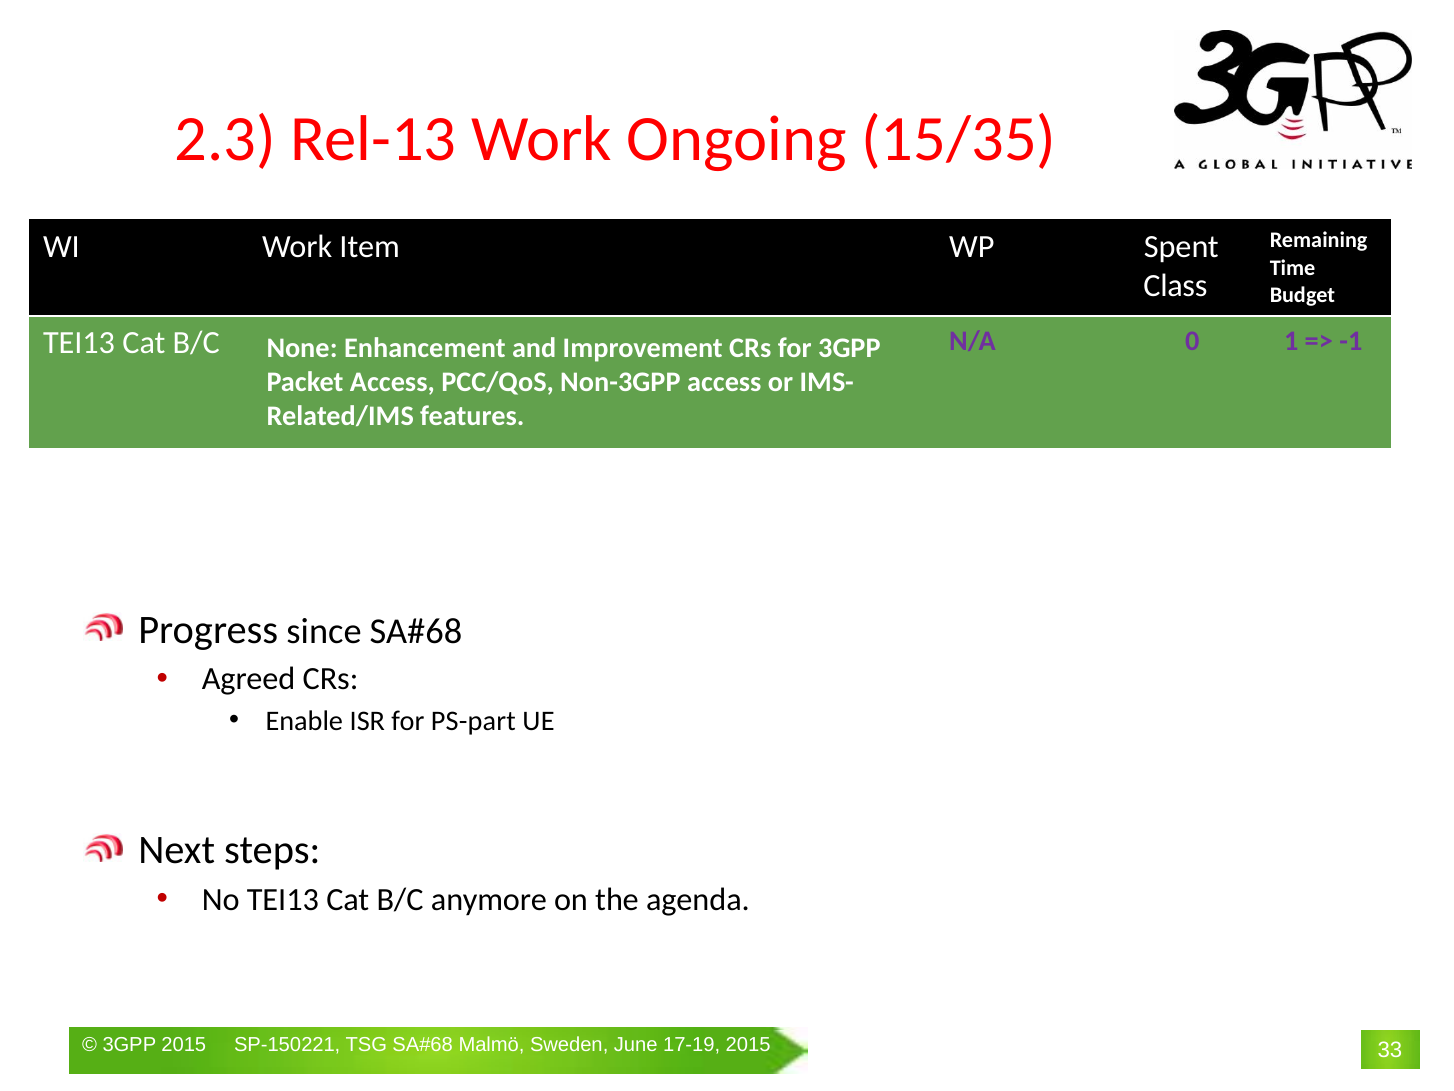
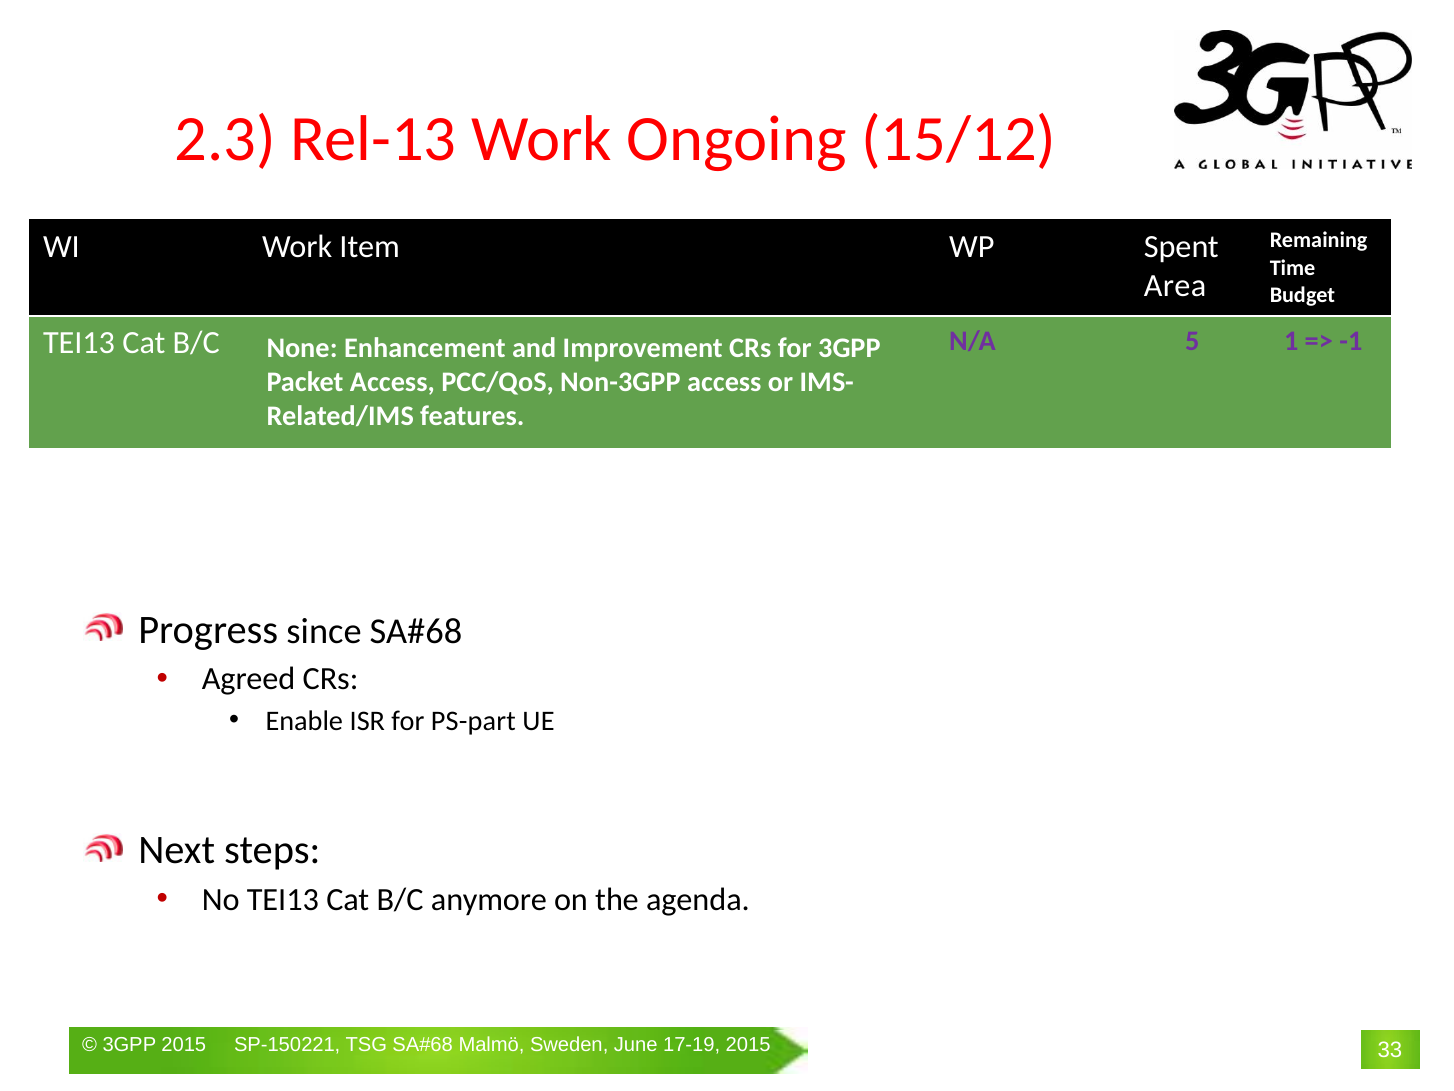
15/35: 15/35 -> 15/12
Class: Class -> Area
0: 0 -> 5
